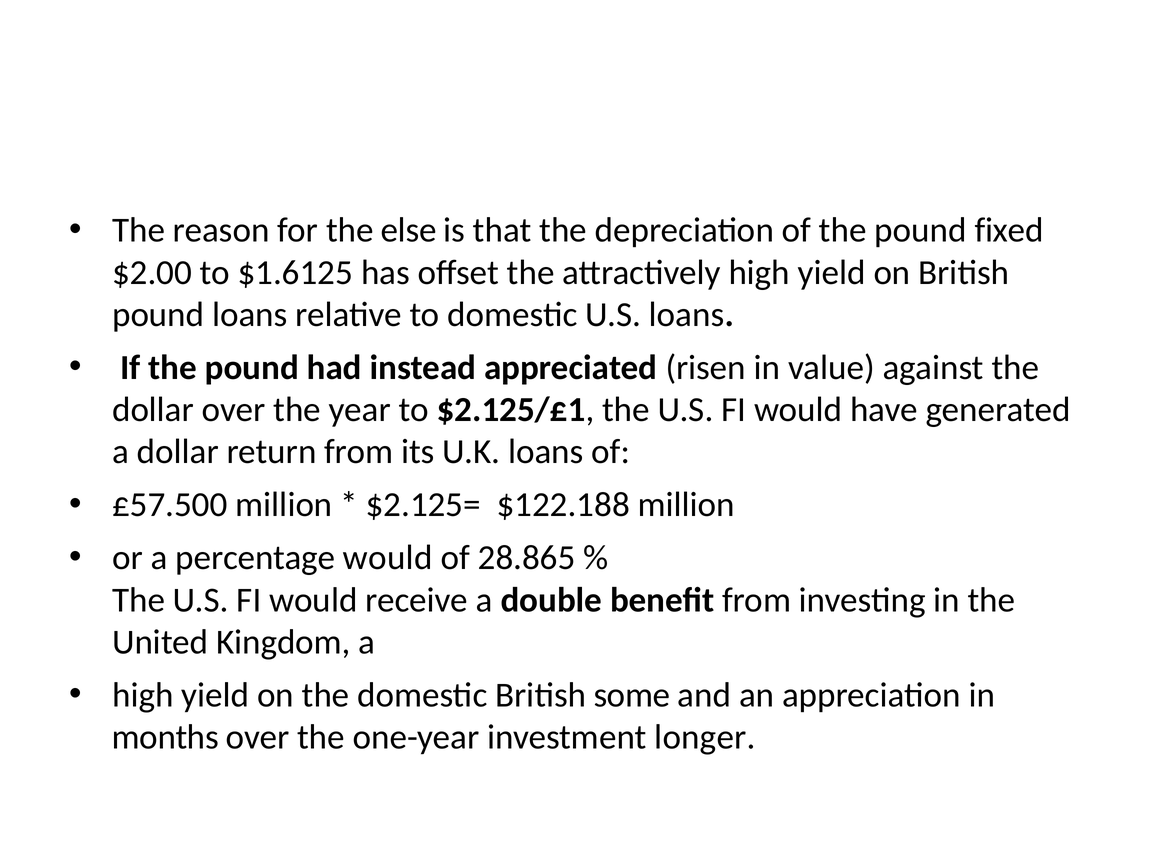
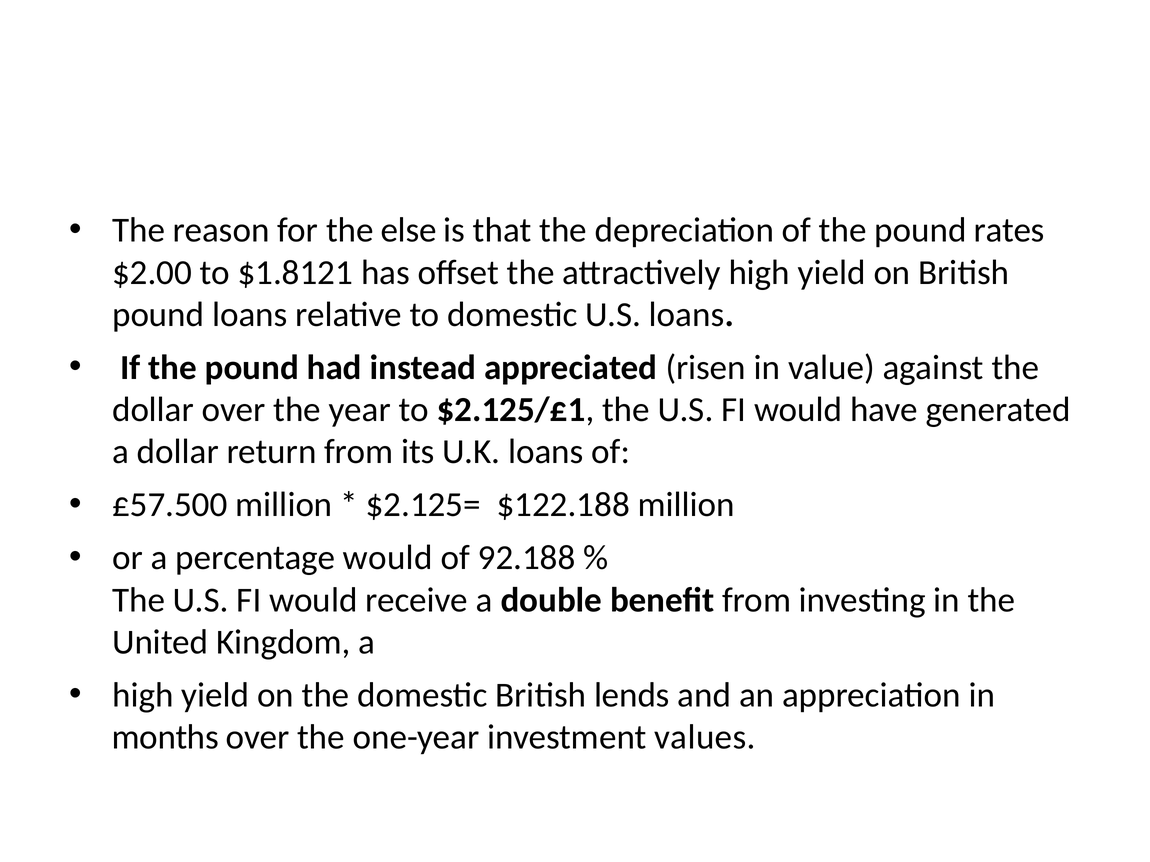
fixed: fixed -> rates
$1.6125: $1.6125 -> $1.8121
28.865: 28.865 -> 92.188
some: some -> lends
longer: longer -> values
